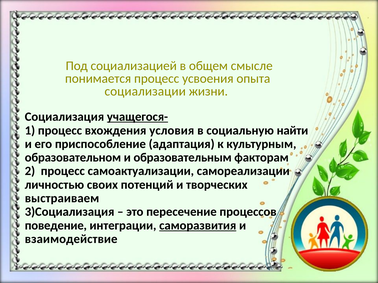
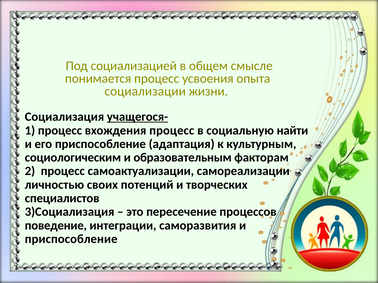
вхождения условия: условия -> процесс
образовательном: образовательном -> социологическим
выстраиваем: выстраиваем -> специалистов
саморазвития underline: present -> none
взаимодействие at (71, 239): взаимодействие -> приспособление
